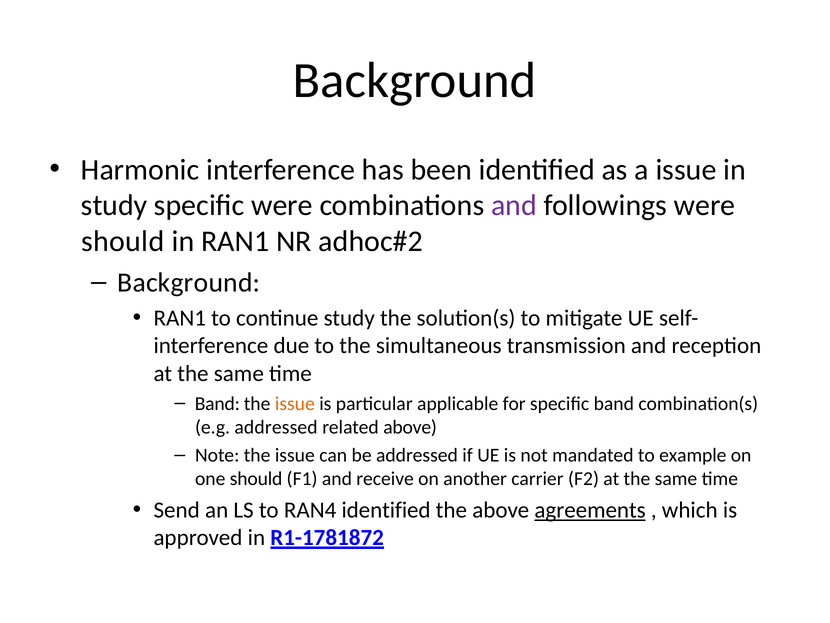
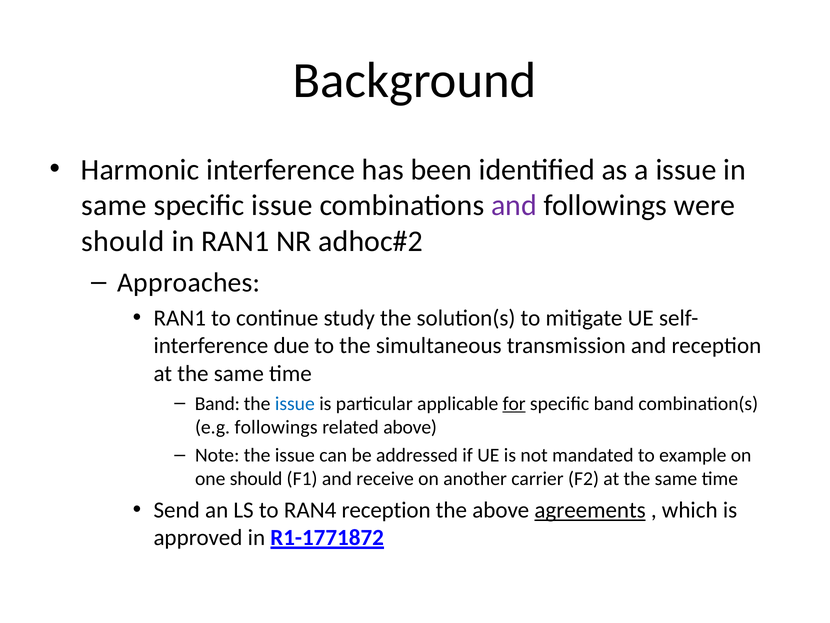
study at (114, 205): study -> same
specific were: were -> issue
Background at (189, 282): Background -> Approaches
issue at (295, 403) colour: orange -> blue
for underline: none -> present
e.g addressed: addressed -> followings
RAN4 identified: identified -> reception
R1-1781872: R1-1781872 -> R1-1771872
